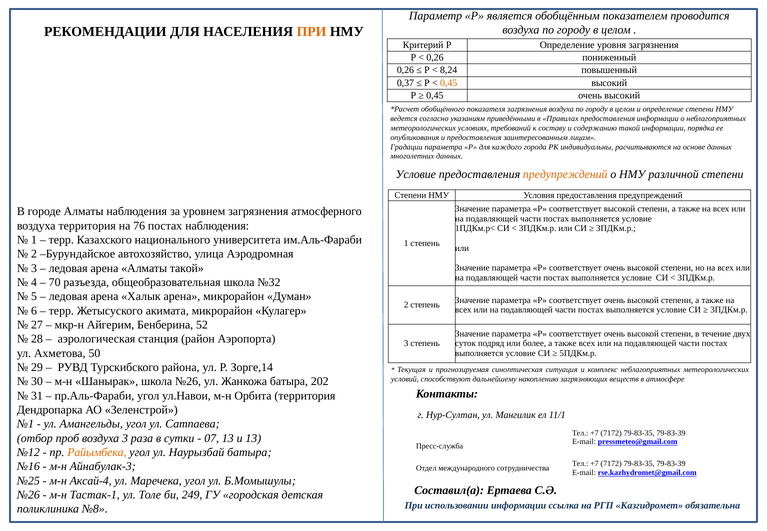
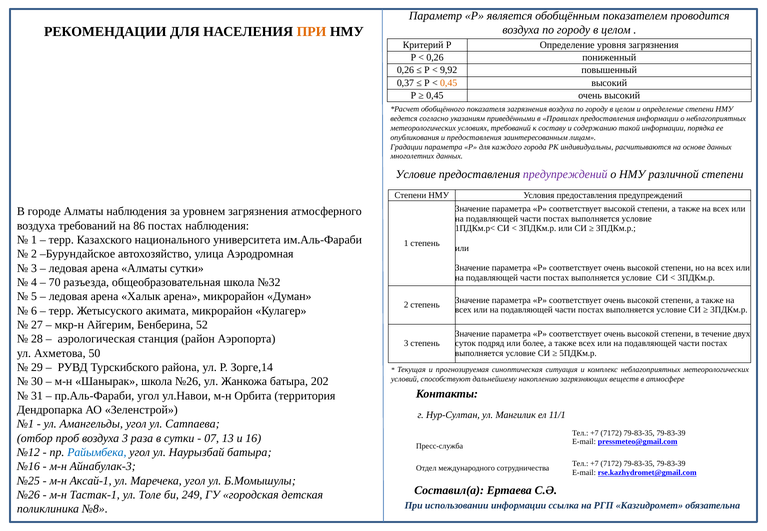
8,24: 8,24 -> 9,92
предупреждений at (565, 174) colour: orange -> purple
воздуха территория: территория -> требований
76: 76 -> 86
Алматы такой: такой -> сутки
и 13: 13 -> 16
Райымбека colour: orange -> blue
Аксай-4: Аксай-4 -> Аксай-1
